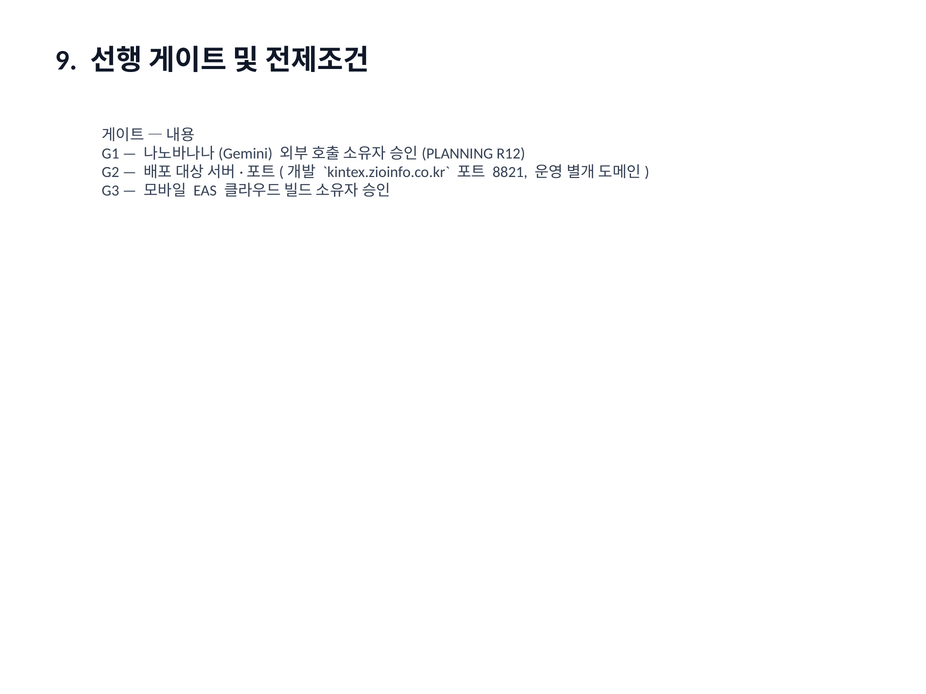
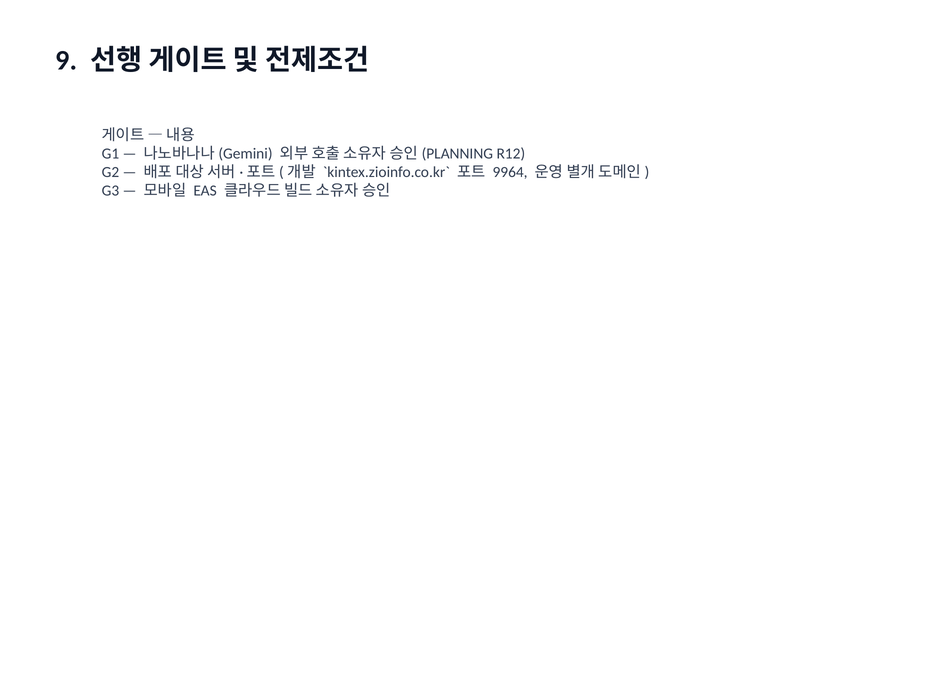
8821: 8821 -> 9964
